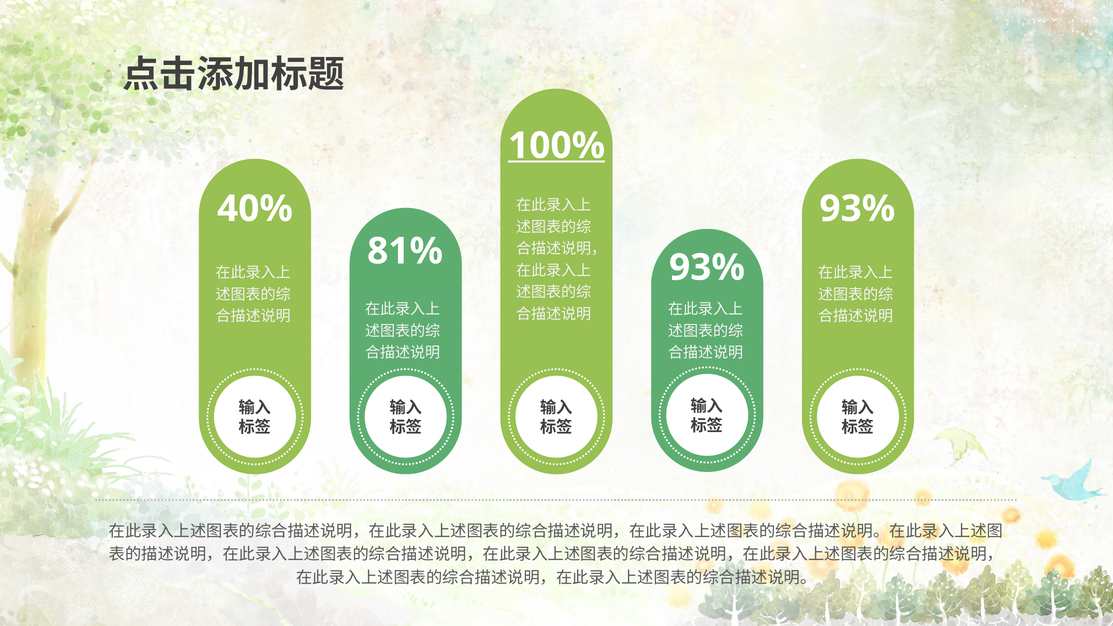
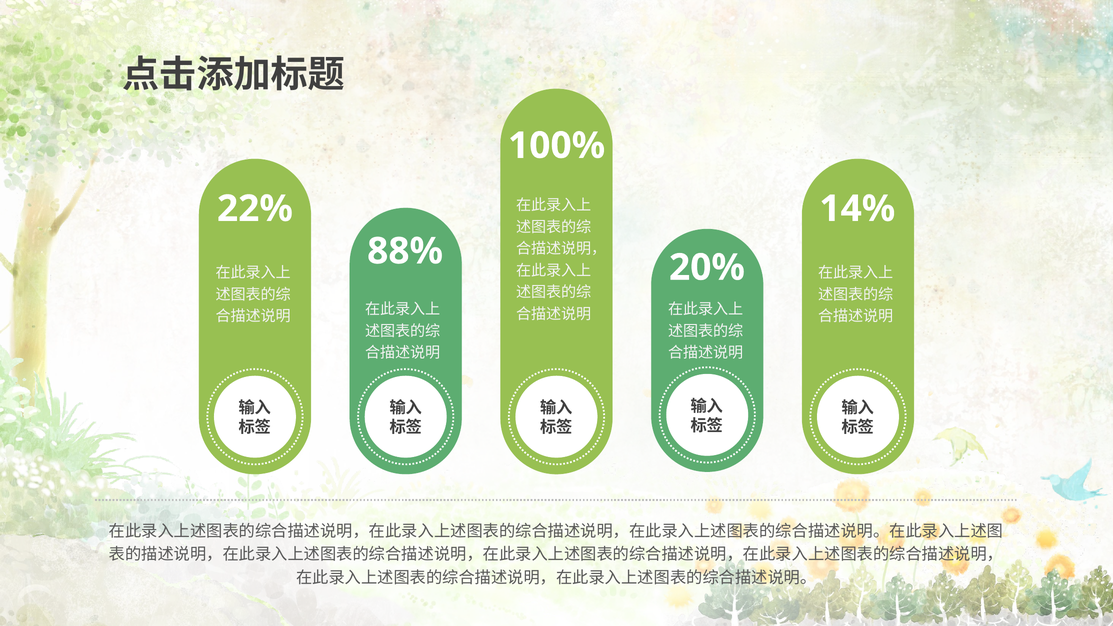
100% underline: present -> none
40%: 40% -> 22%
93% at (857, 209): 93% -> 14%
81%: 81% -> 88%
93% at (707, 268): 93% -> 20%
